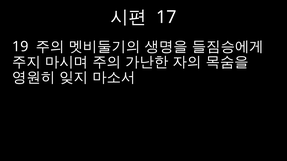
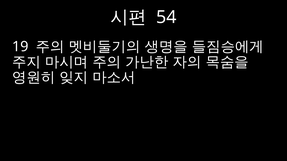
17: 17 -> 54
